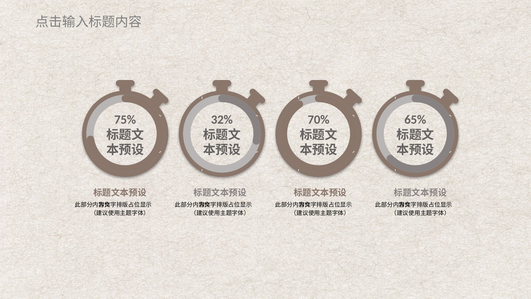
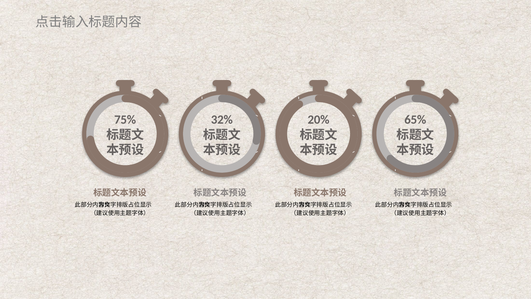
70%: 70% -> 20%
